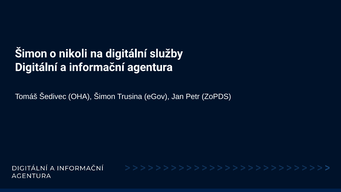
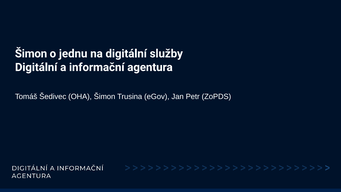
nikoli: nikoli -> jednu
